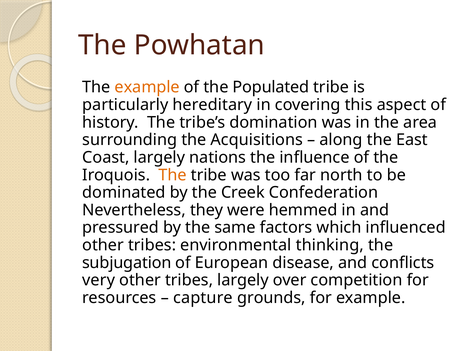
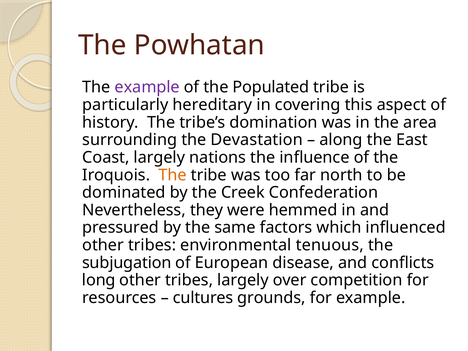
example at (147, 87) colour: orange -> purple
Acquisitions: Acquisitions -> Devastation
thinking: thinking -> tenuous
very: very -> long
capture: capture -> cultures
